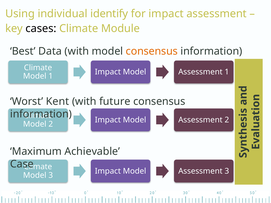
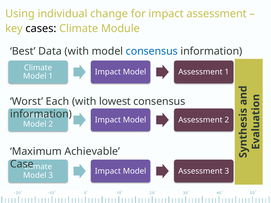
identify: identify -> change
consensus at (152, 51) colour: orange -> blue
Kent: Kent -> Each
future: future -> lowest
